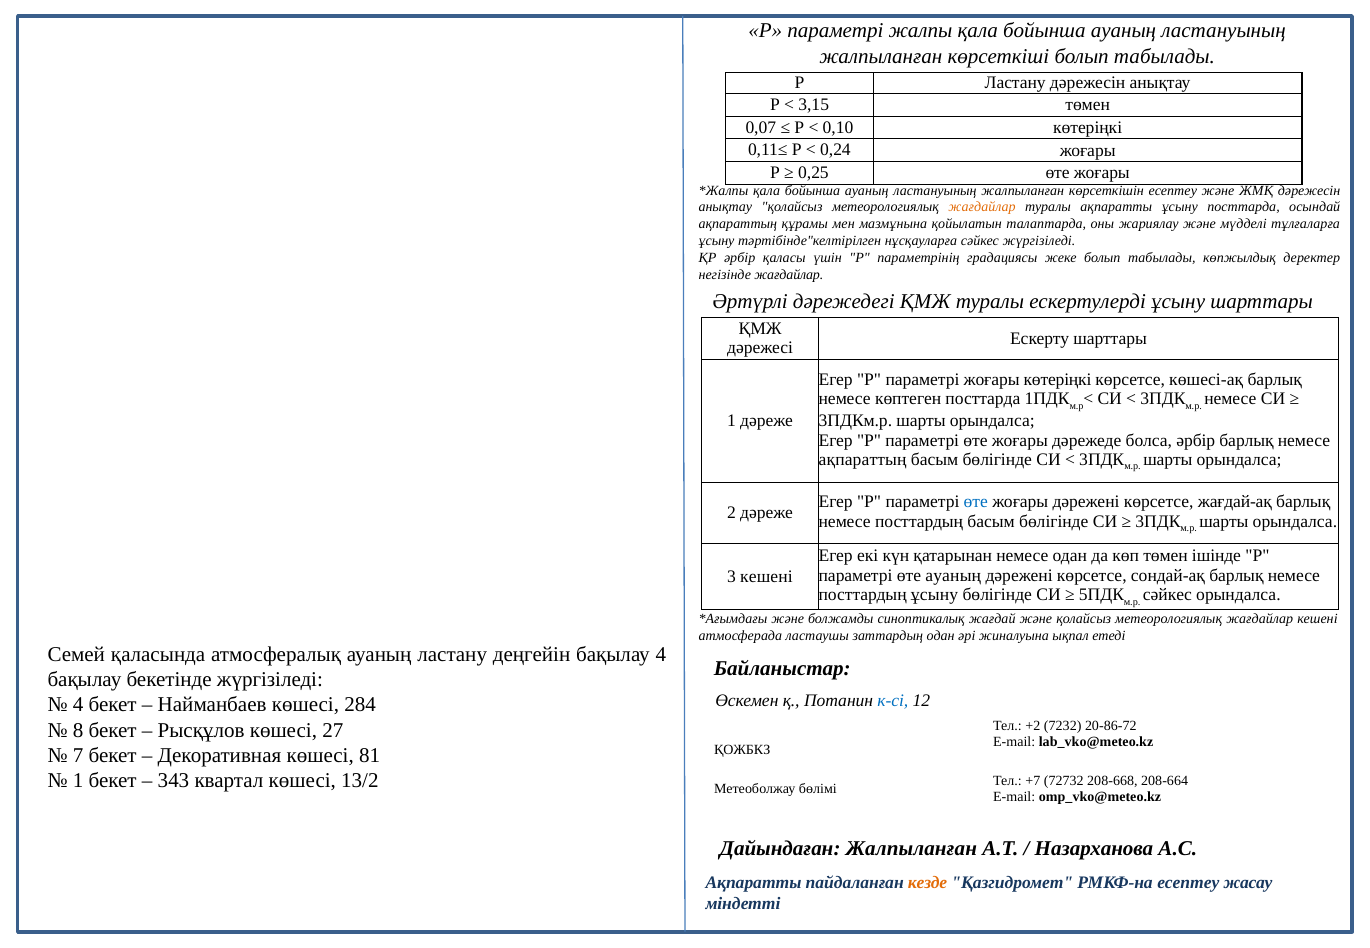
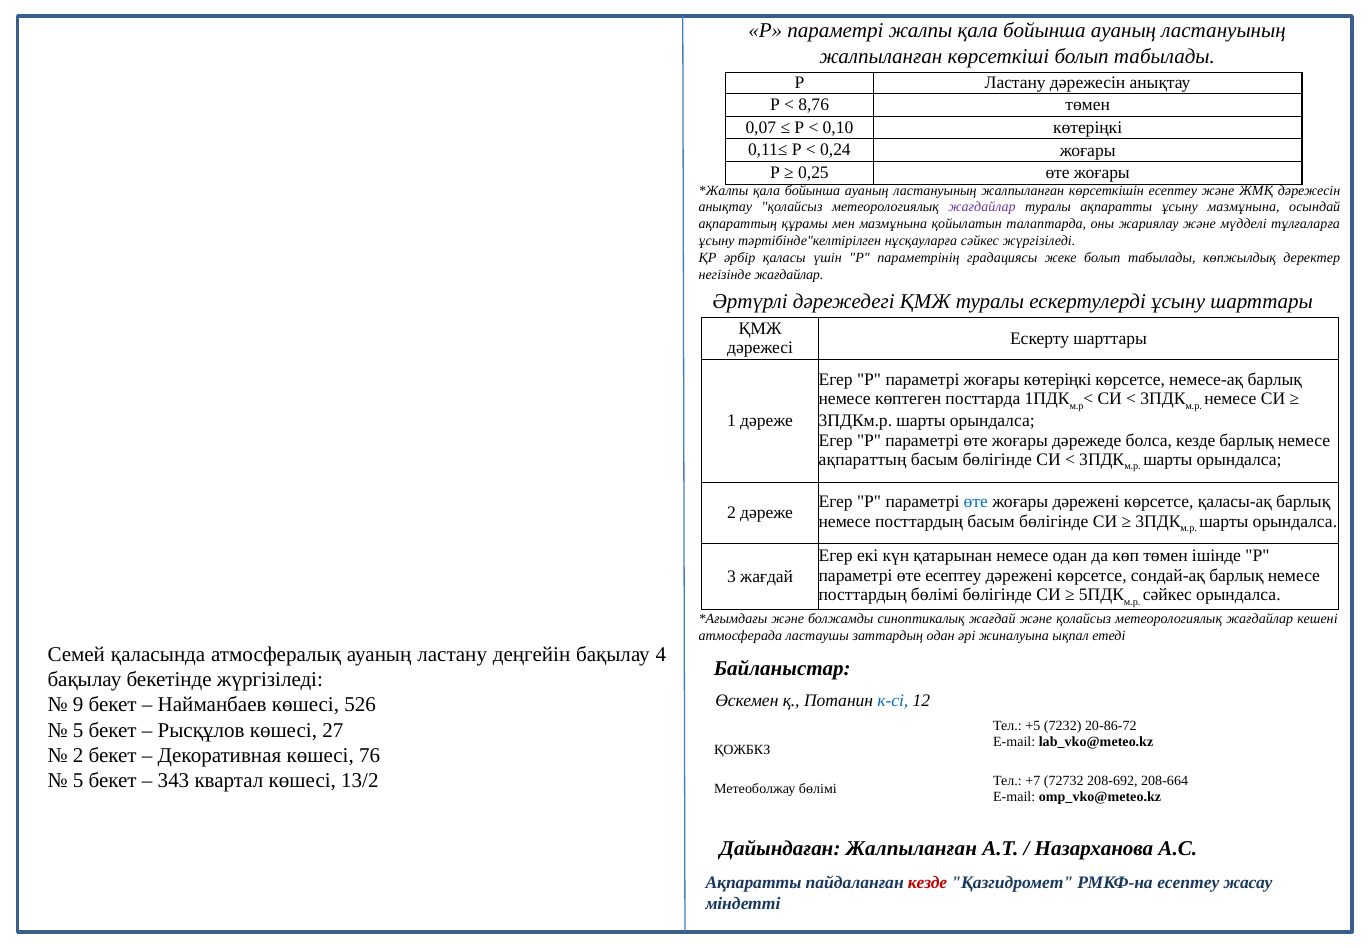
3,15: 3,15 -> 8,76
жағдайлар at (982, 207) colour: orange -> purple
ұсыну посттарда: посттарда -> мазмұнына
көшесі-ақ: көшесі-ақ -> немесе-ақ
болса әрбір: әрбір -> кезде
жағдай-ақ: жағдай-ақ -> қаласы-ақ
өте ауаның: ауаның -> есептеу
3 кешені: кешені -> жағдай
посттардың ұсыну: ұсыну -> бөлімі
4 at (78, 705): 4 -> 9
284: 284 -> 526
+2: +2 -> +5
8 at (78, 731): 8 -> 5
7 at (78, 756): 7 -> 2
81: 81 -> 76
1 at (78, 781): 1 -> 5
208-668: 208-668 -> 208-692
кезде at (928, 883) colour: orange -> red
